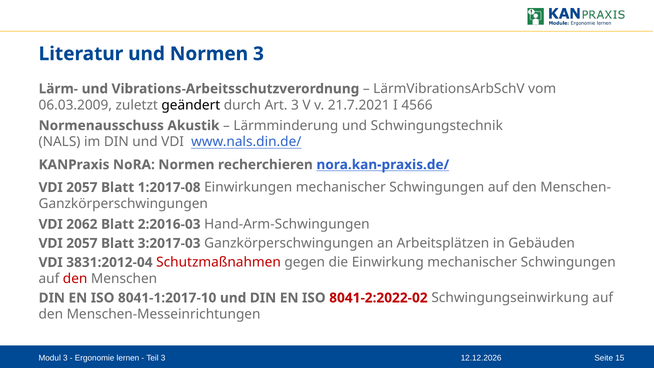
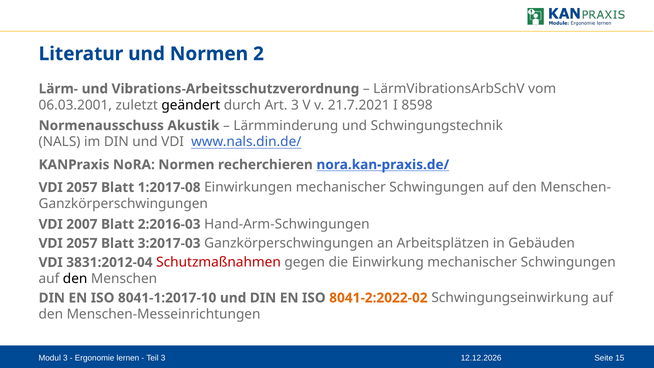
Normen 3: 3 -> 2
06.03.2009: 06.03.2009 -> 06.03.2001
4566: 4566 -> 8598
2062: 2062 -> 2007
den at (75, 279) colour: red -> black
8041-2:2022-02 colour: red -> orange
